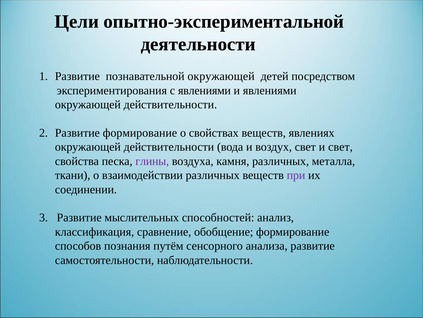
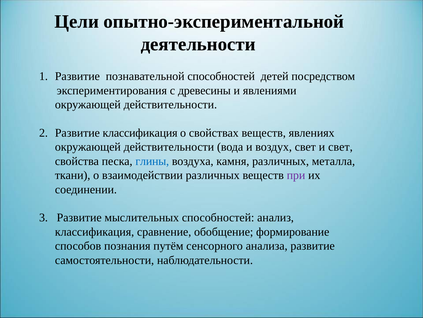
познавательной окружающей: окружающей -> способностей
с явлениями: явлениями -> древесины
Развитие формирование: формирование -> классификация
глины colour: purple -> blue
